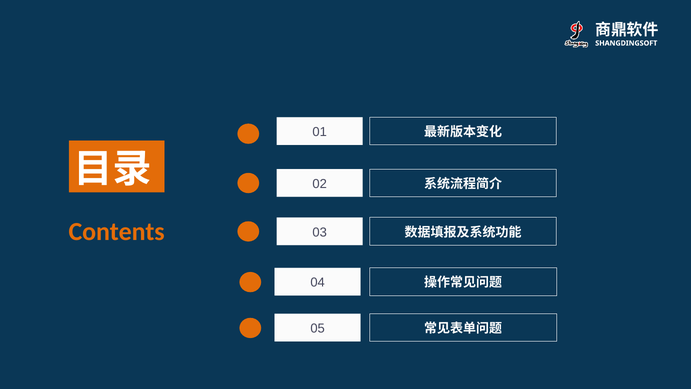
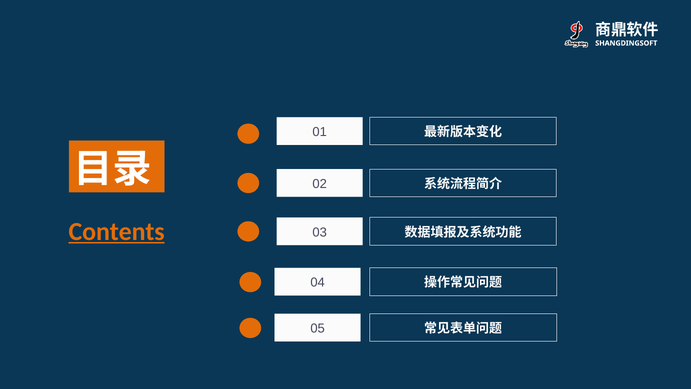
Contents underline: none -> present
